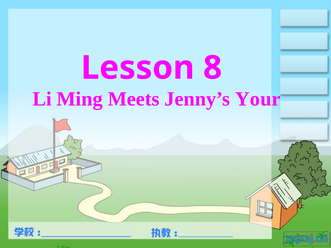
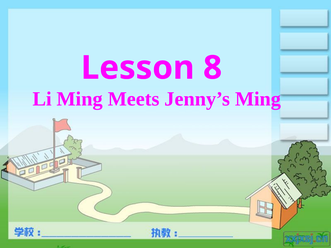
Jenny’s Your: Your -> Ming
